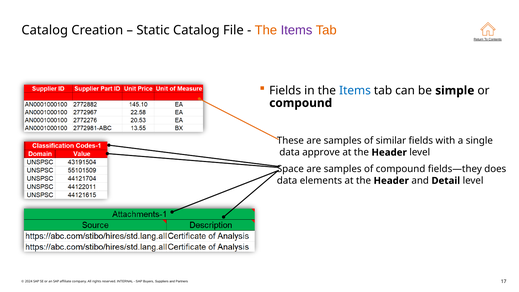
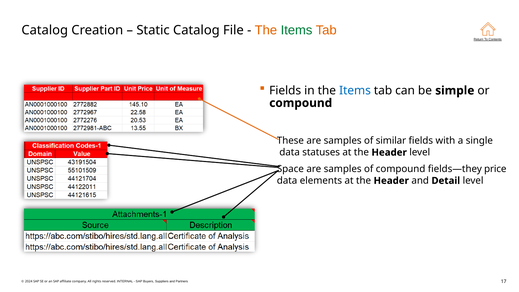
Items at (297, 30) colour: purple -> green
approve: approve -> statuses
does: does -> price
